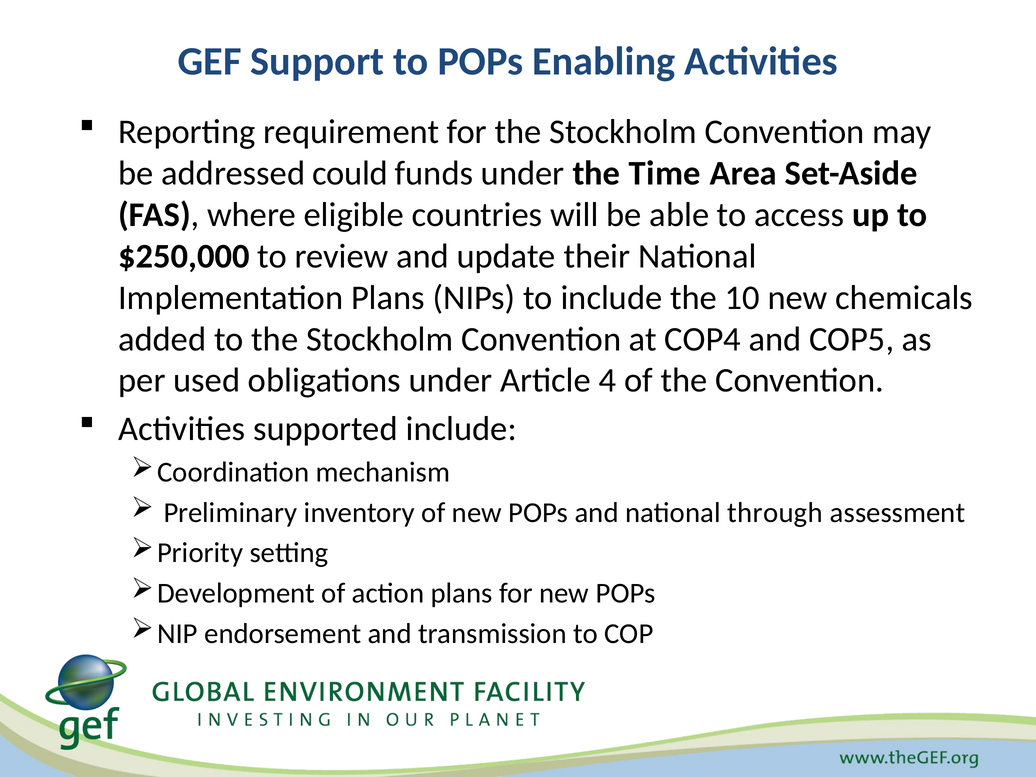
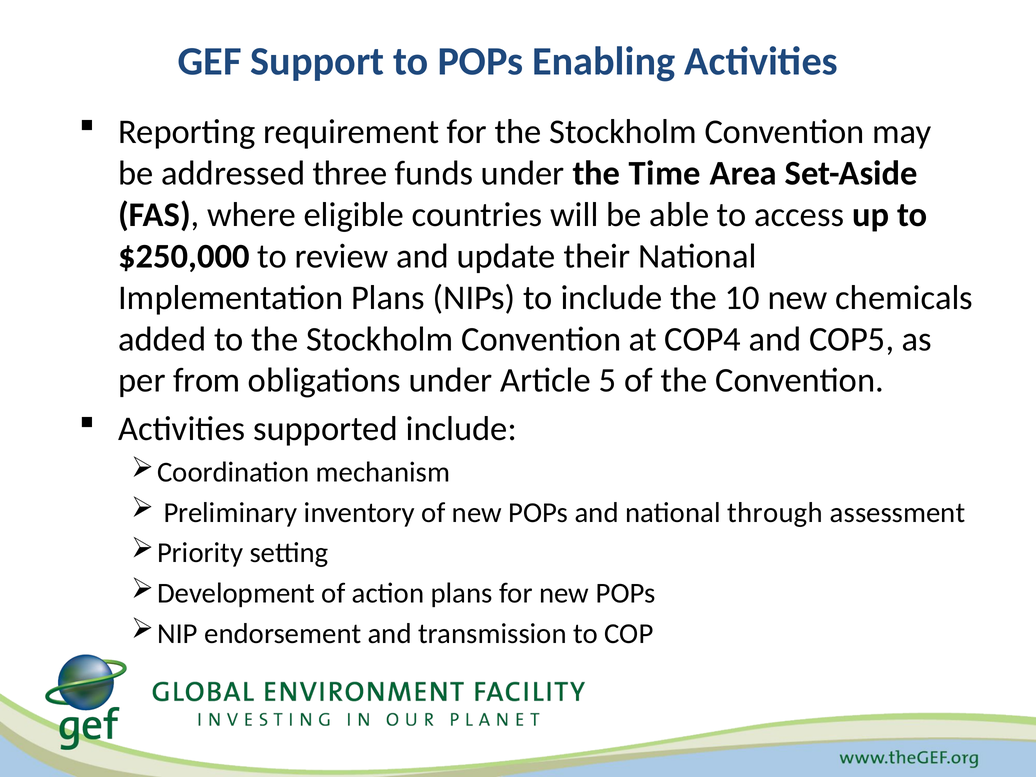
could: could -> three
used: used -> from
4: 4 -> 5
